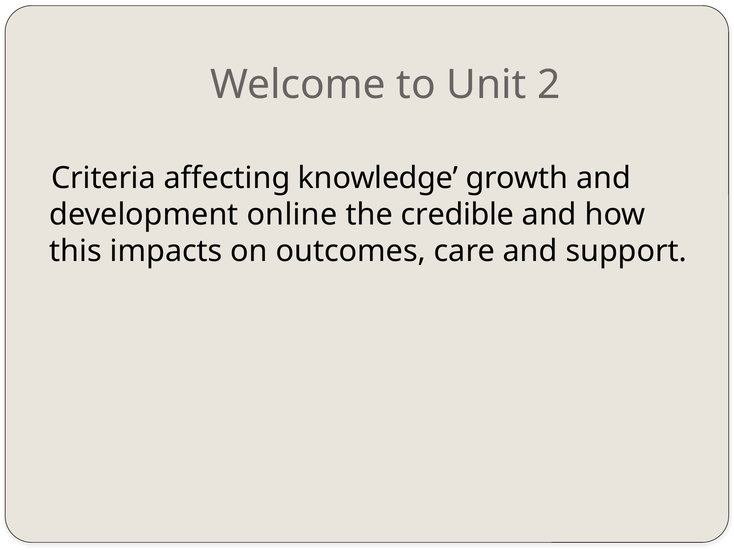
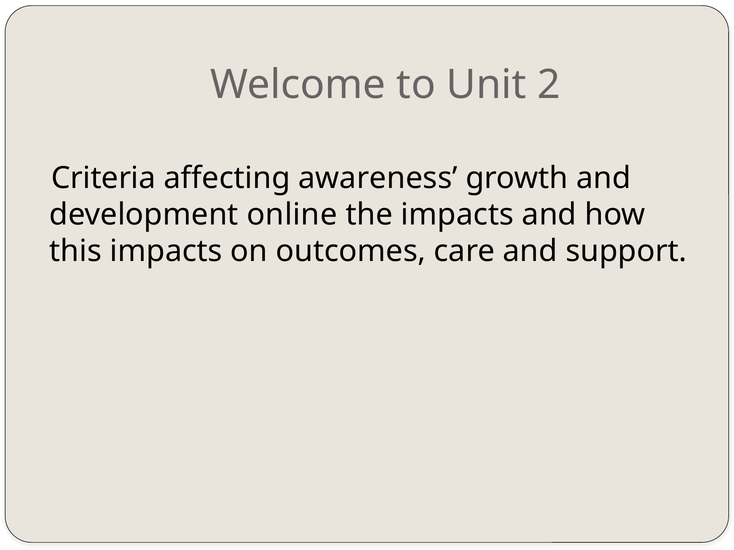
knowledge: knowledge -> awareness
the credible: credible -> impacts
